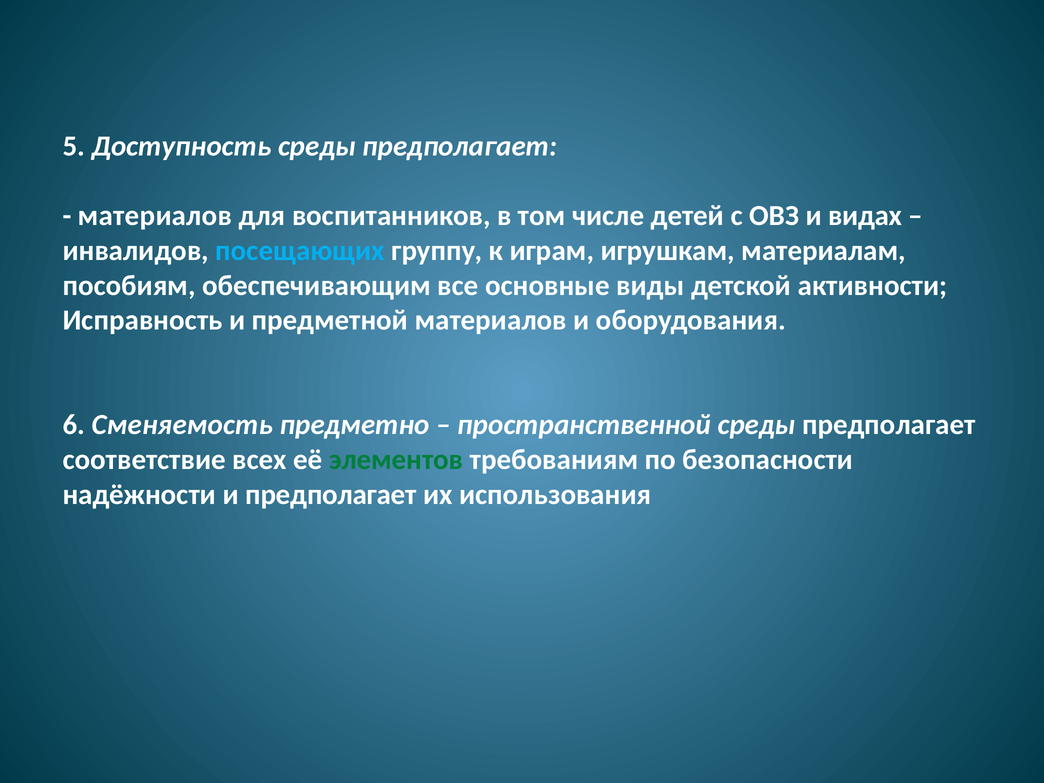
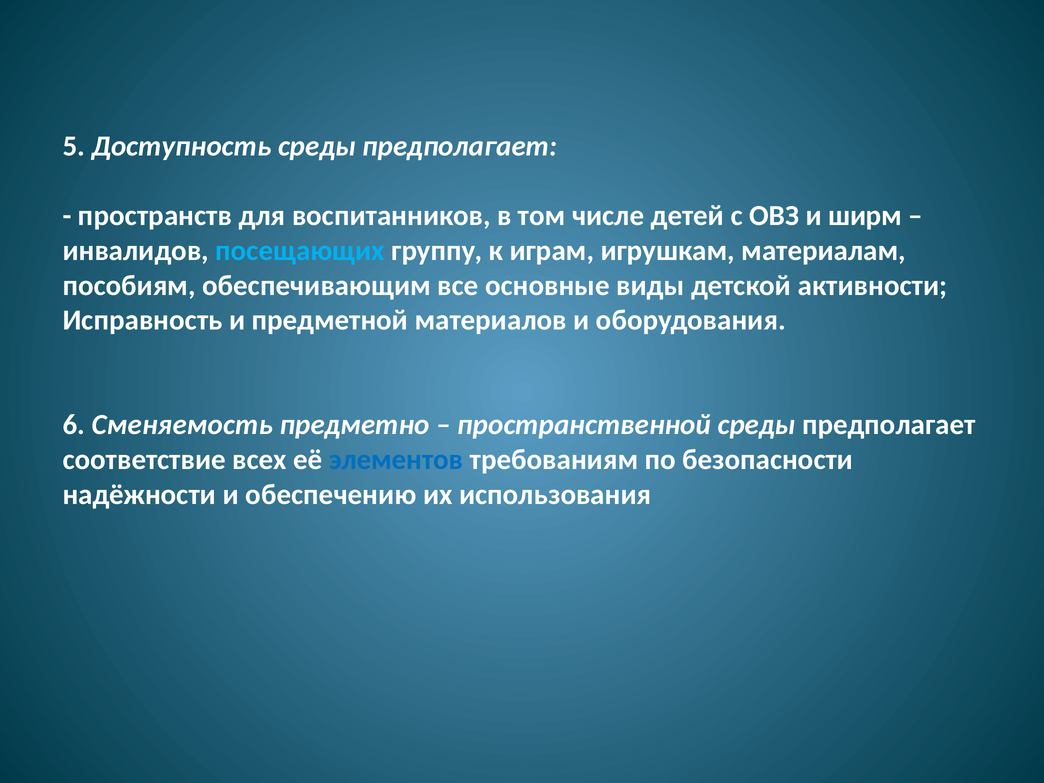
материалов at (155, 216): материалов -> пространств
видах: видах -> ширм
элементов colour: green -> blue
и предполагает: предполагает -> обеспечению
